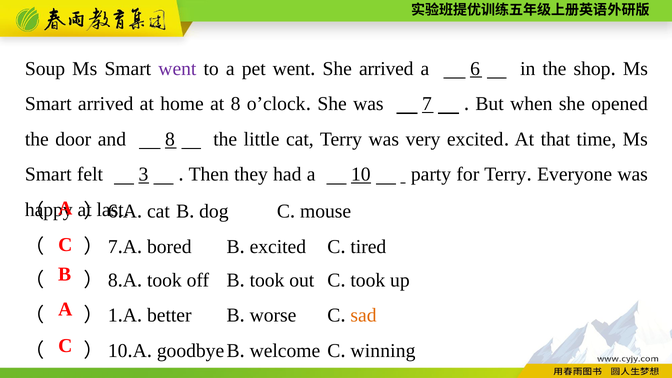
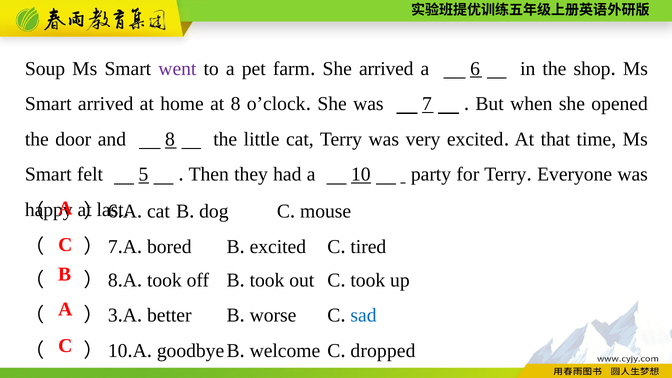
pet went: went -> farm
3: 3 -> 5
1: 1 -> 3
sad colour: orange -> blue
winning: winning -> dropped
